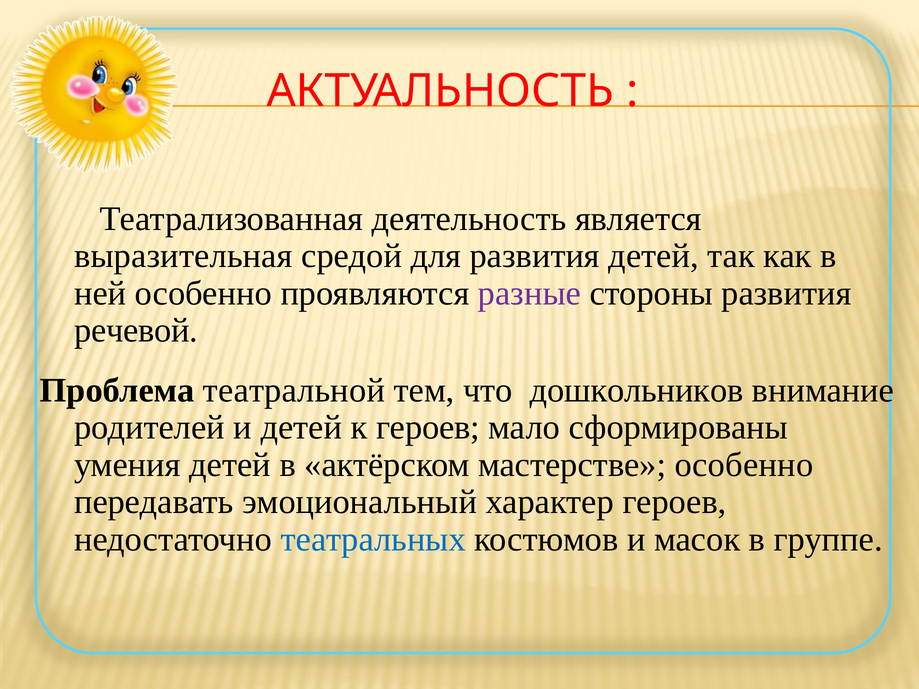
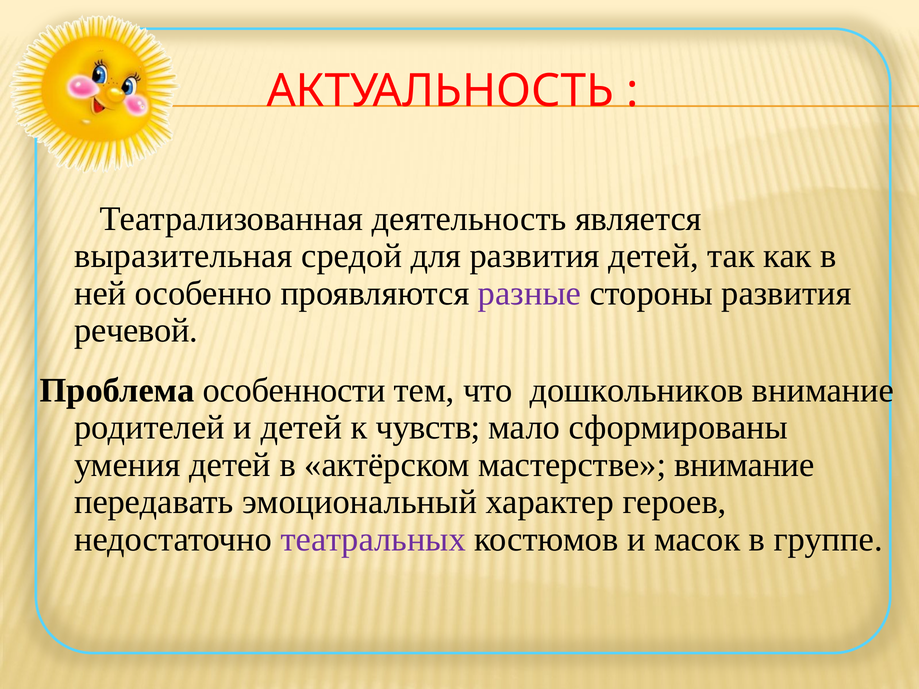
театральной: театральной -> особенности
к героев: героев -> чувств
мастерстве особенно: особенно -> внимание
театральных colour: blue -> purple
